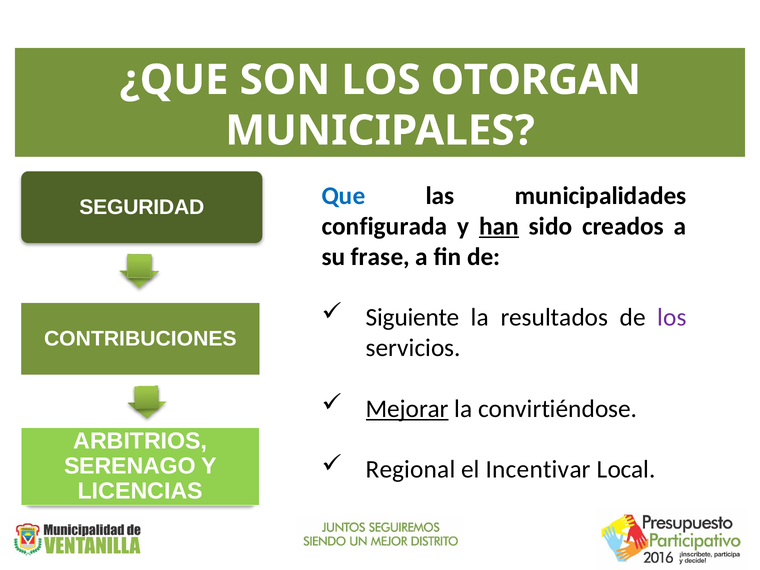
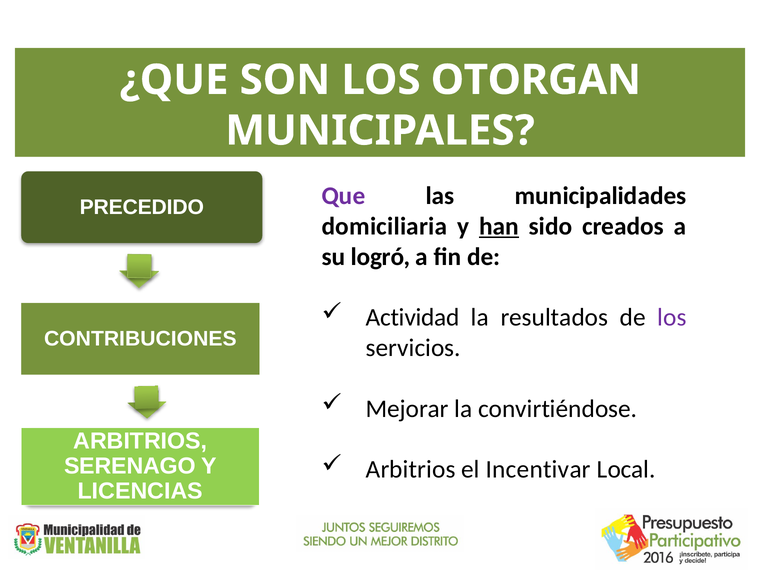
Que colour: blue -> purple
SEGURIDAD: SEGURIDAD -> PRECEDIDO
configurada: configurada -> domiciliaria
frase: frase -> logró
Siguiente: Siguiente -> Actividad
Mejorar underline: present -> none
Regional at (411, 469): Regional -> Arbitrios
